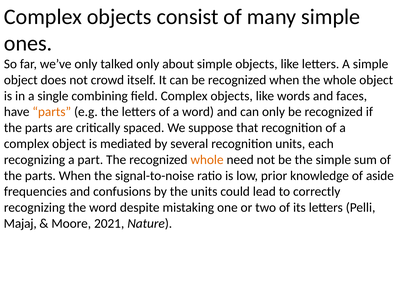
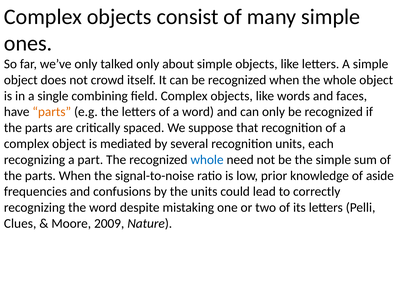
whole at (207, 159) colour: orange -> blue
Majaj: Majaj -> Clues
2021: 2021 -> 2009
